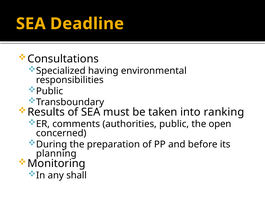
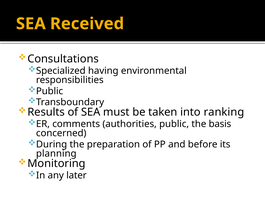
Deadline: Deadline -> Received
open: open -> basis
shall: shall -> later
